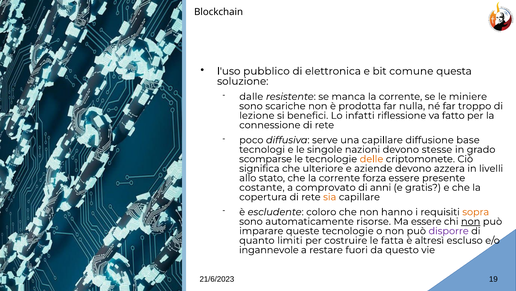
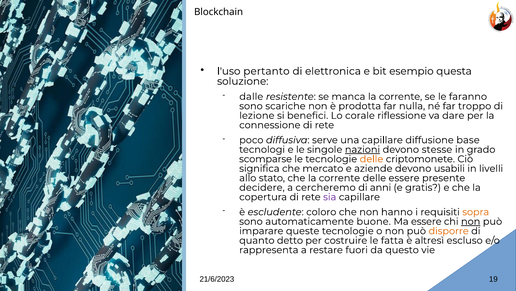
pubblico: pubblico -> pertanto
comune: comune -> esempio
miniere: miniere -> faranno
infatti: infatti -> corale
fatto: fatto -> dare
nazioni underline: none -> present
ulteriore: ulteriore -> mercato
azzera: azzera -> usabili
corrente forza: forza -> delle
costante: costante -> decidere
comprovato: comprovato -> cercheremo
sia colour: orange -> purple
risorse: risorse -> buone
disporre colour: purple -> orange
limiti: limiti -> detto
ingannevole: ingannevole -> rappresenta
